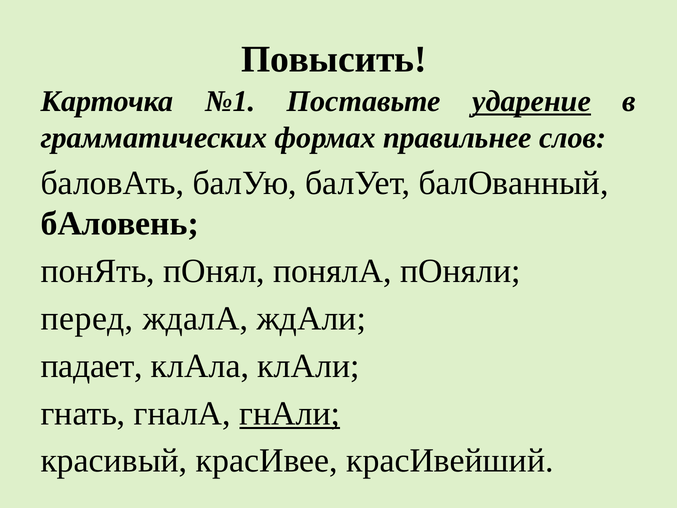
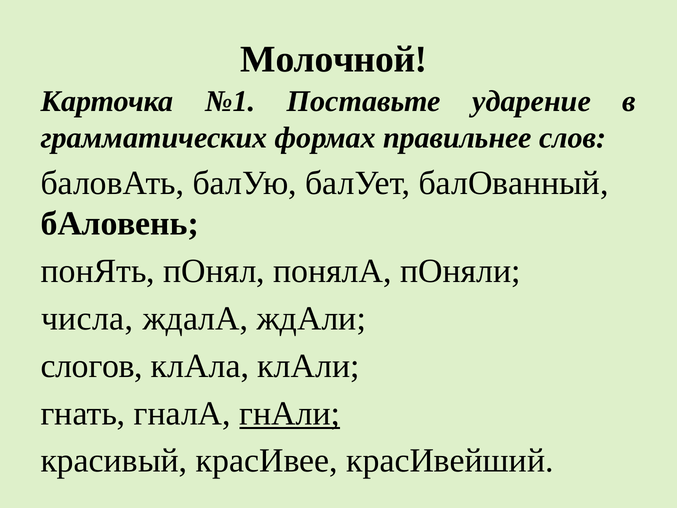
Повысить: Повысить -> Молочной
ударение underline: present -> none
перед: перед -> числа
падает: падает -> слогов
